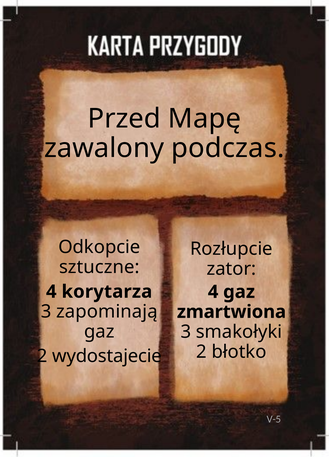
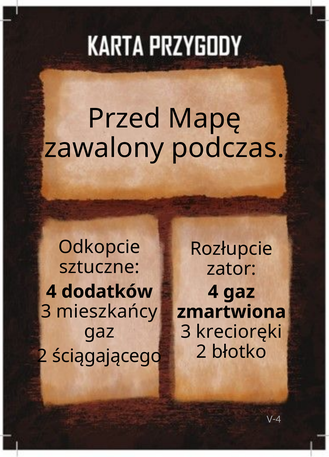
korytarza: korytarza -> dodatków
zapominają: zapominają -> mieszkańcy
smakołyki: smakołyki -> krecioręki
wydostajecie: wydostajecie -> ściągającego
V-5: V-5 -> V-4
